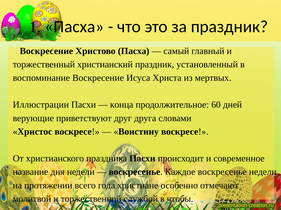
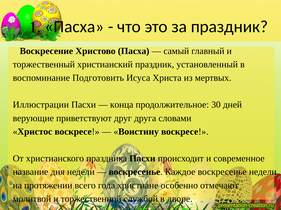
воспоминание Воскресение: Воскресение -> Подготовить
60: 60 -> 30
чтобы: чтобы -> дворе
